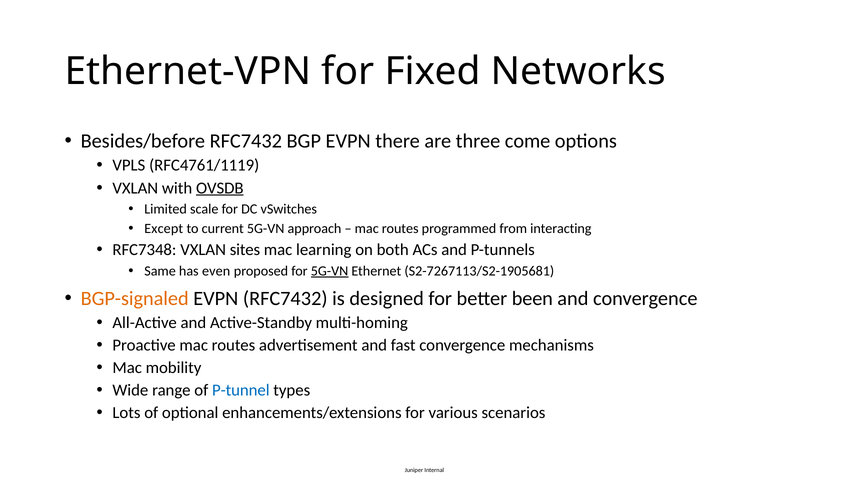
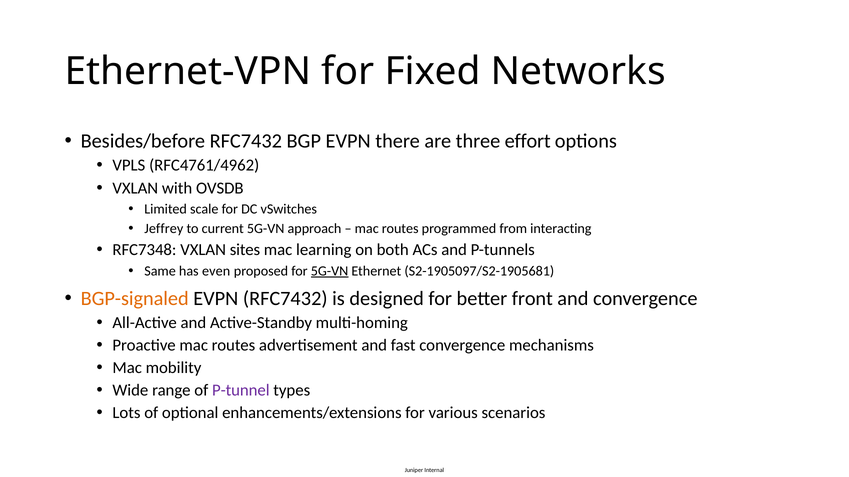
come: come -> effort
RFC4761/1119: RFC4761/1119 -> RFC4761/4962
OVSDB underline: present -> none
Except: Except -> Jeffrey
S2-7267113/S2-1905681: S2-7267113/S2-1905681 -> S2-1905097/S2-1905681
been: been -> front
P-tunnel colour: blue -> purple
